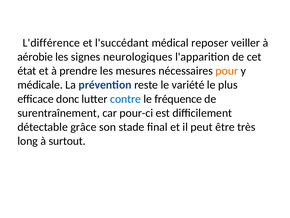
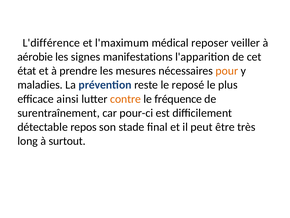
l'succédant: l'succédant -> l'maximum
neurologiques: neurologiques -> manifestations
médicale: médicale -> maladies
variété: variété -> reposé
donc: donc -> ainsi
contre colour: blue -> orange
grâce: grâce -> repos
